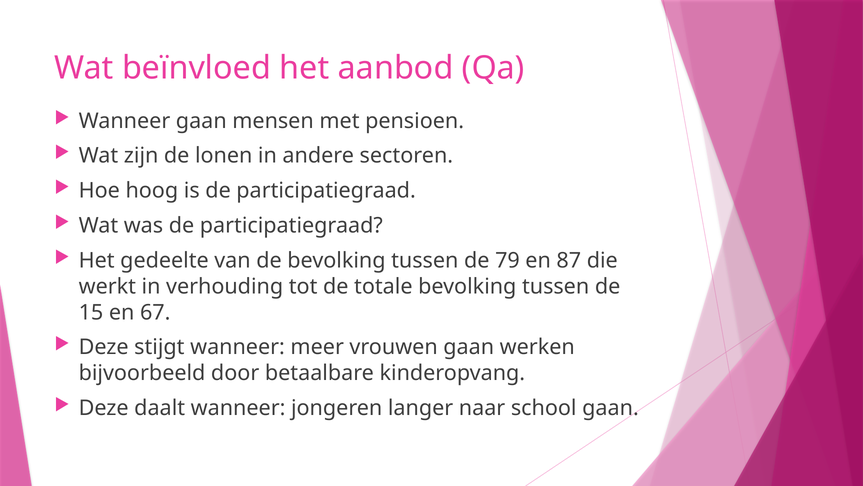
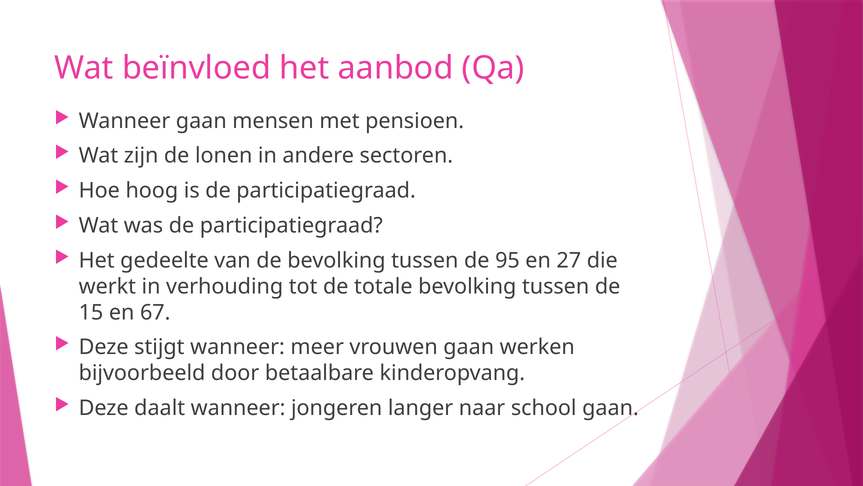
79: 79 -> 95
87: 87 -> 27
